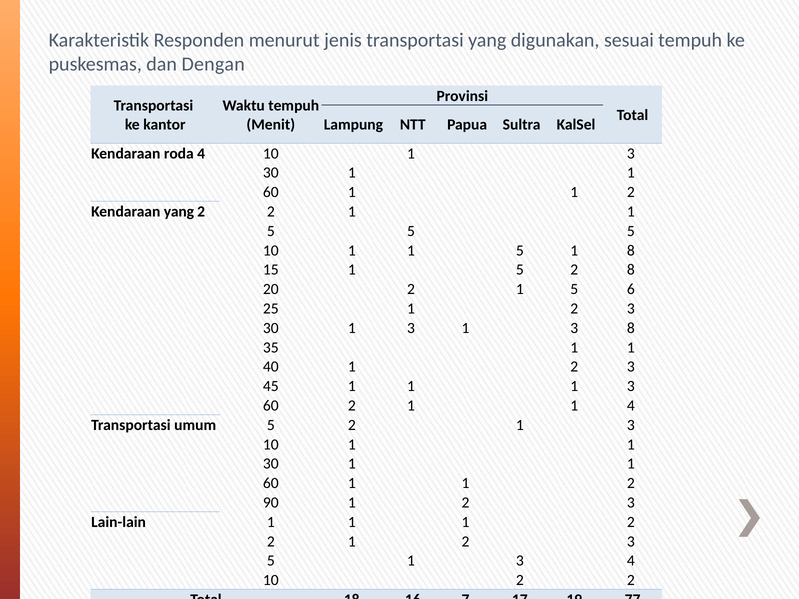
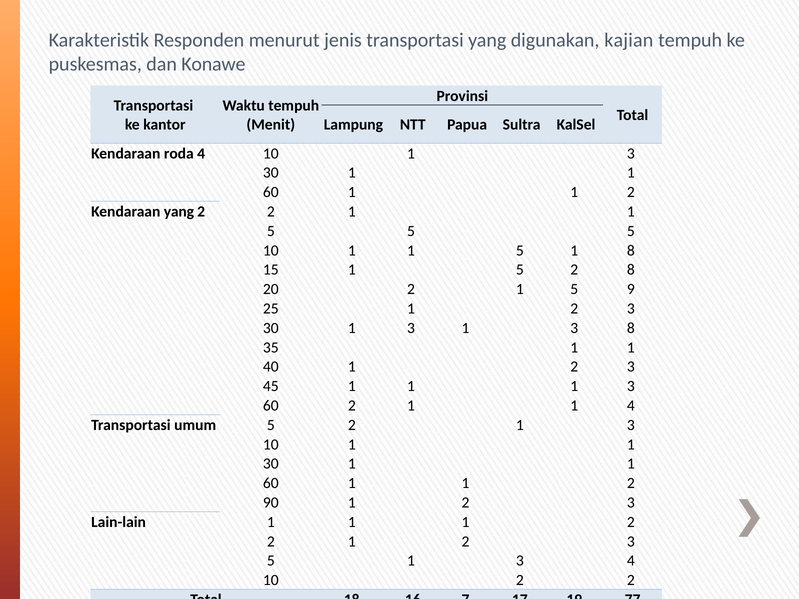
sesuai: sesuai -> kajian
Dengan: Dengan -> Konawe
6: 6 -> 9
